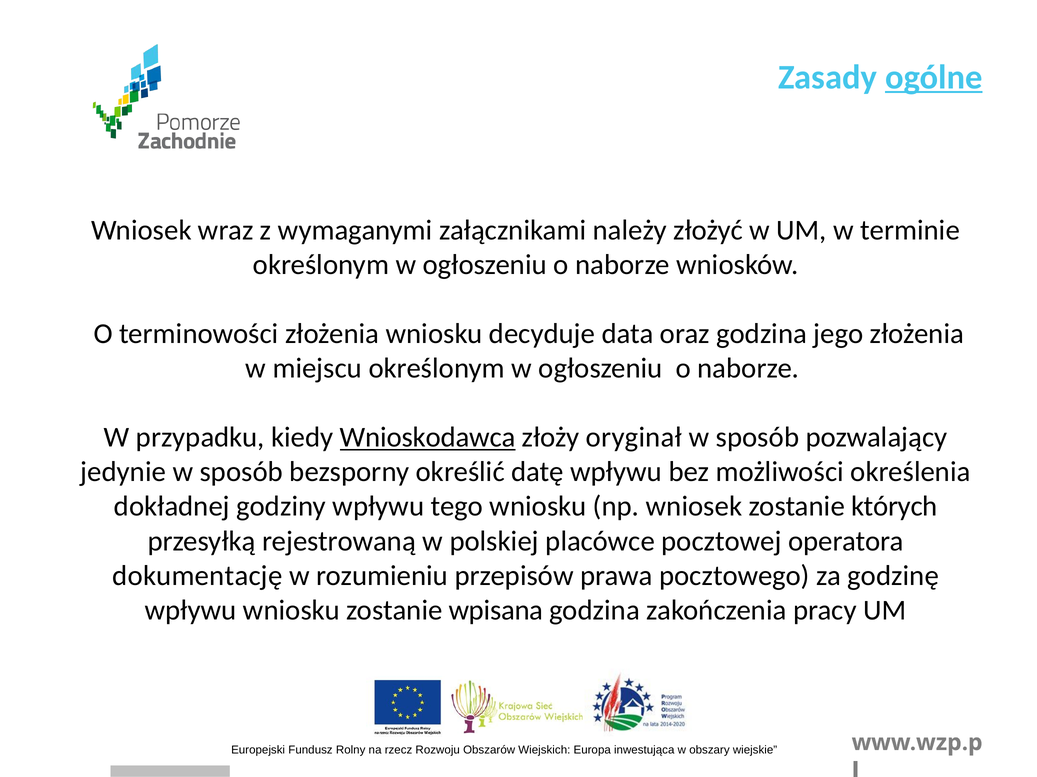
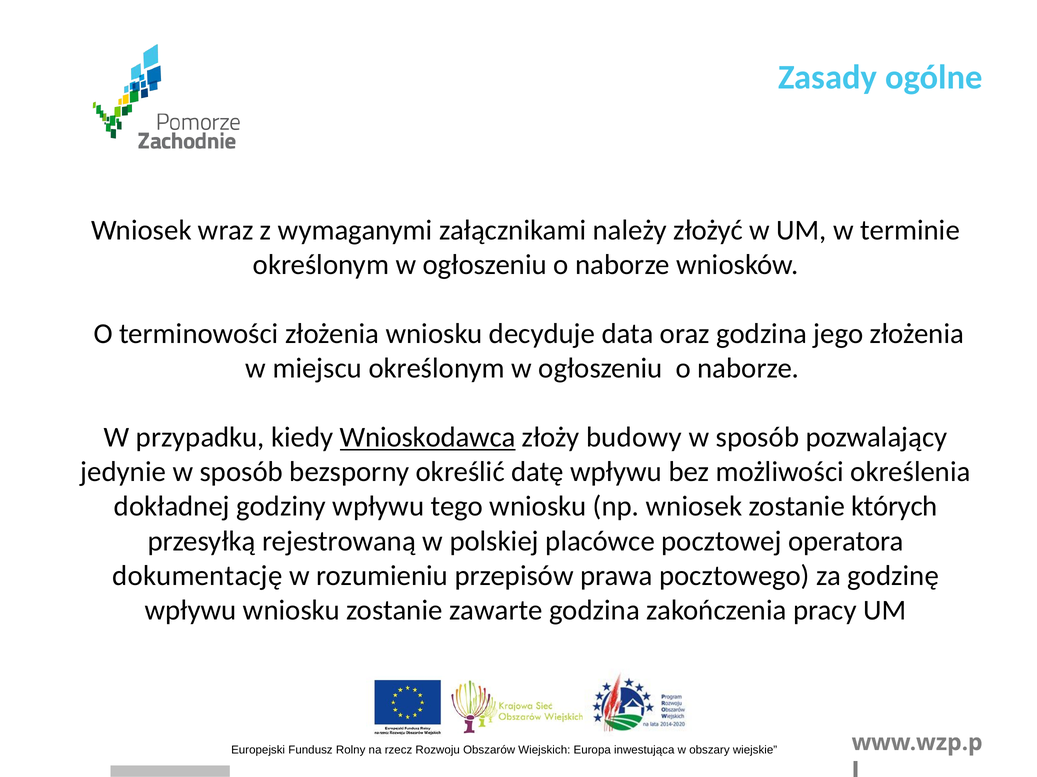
ogólne underline: present -> none
oryginał: oryginał -> budowy
wpisana: wpisana -> zawarte
